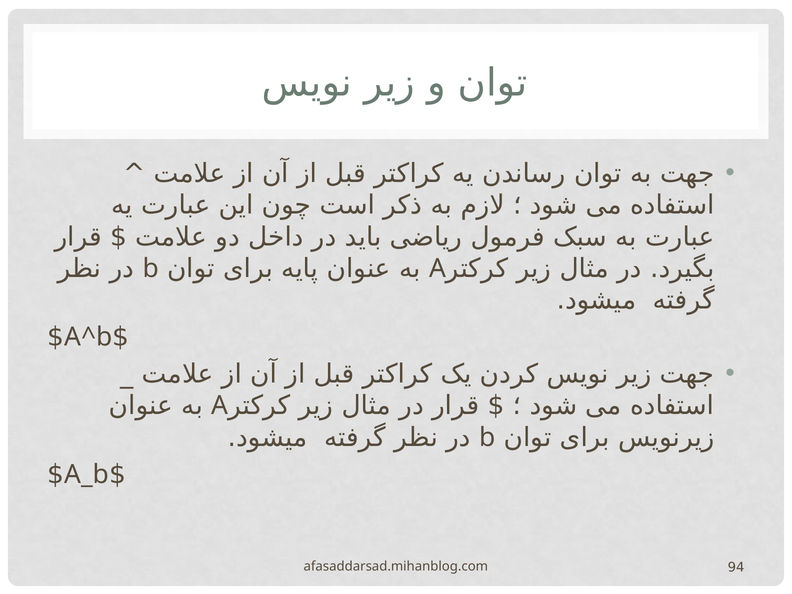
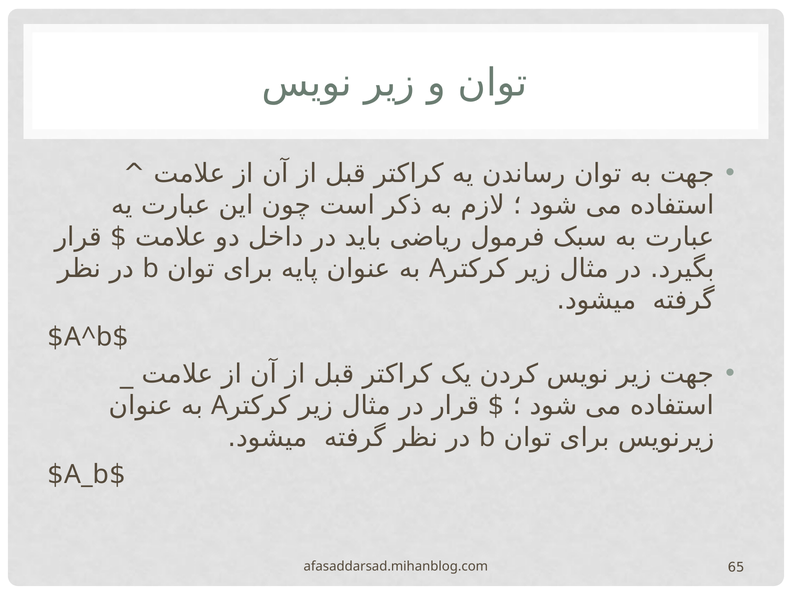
94: 94 -> 65
